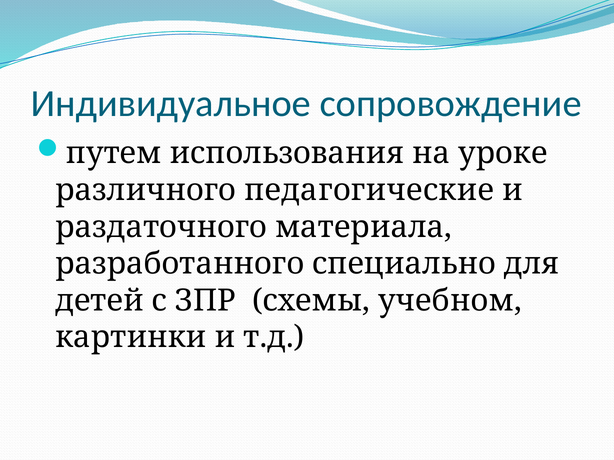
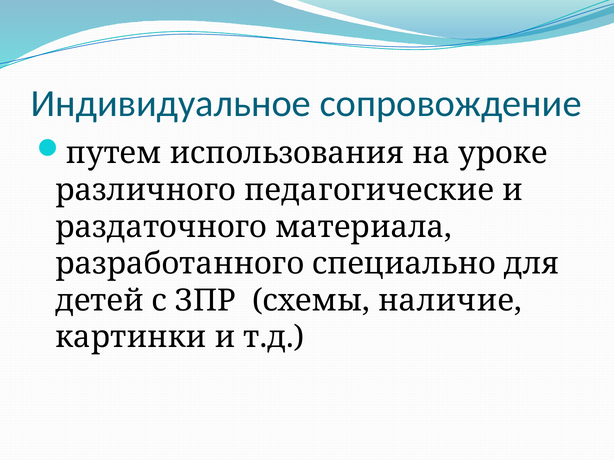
учебном: учебном -> наличие
